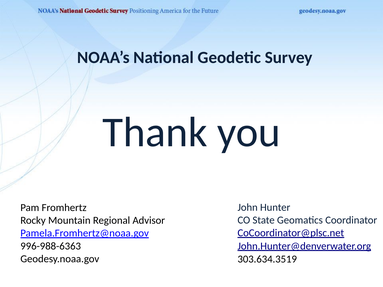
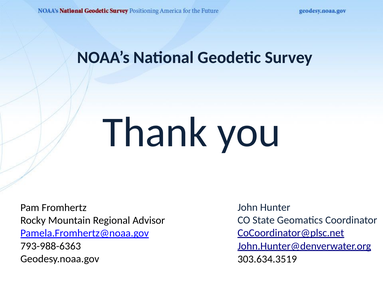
996-988-6363: 996-988-6363 -> 793-988-6363
